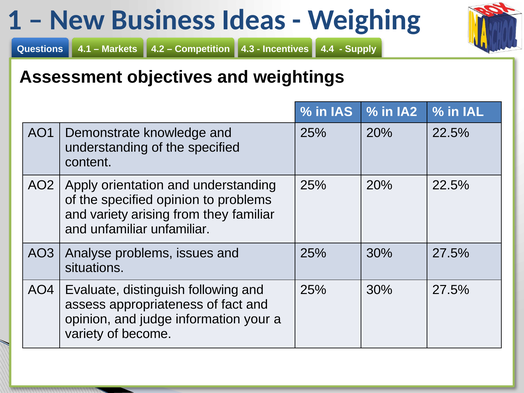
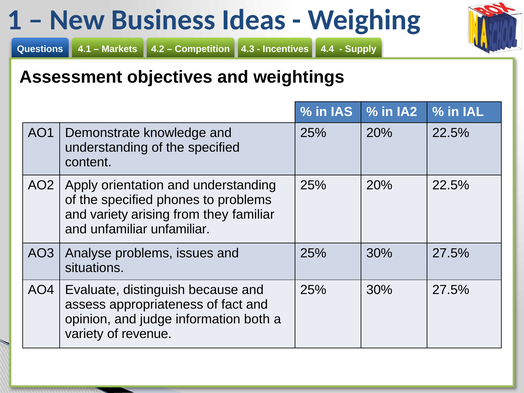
specified opinion: opinion -> phones
following: following -> because
your: your -> both
become: become -> revenue
